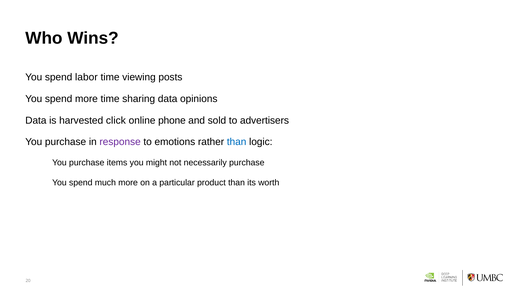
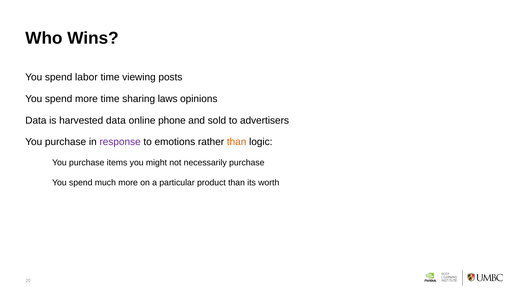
sharing data: data -> laws
harvested click: click -> data
than at (237, 142) colour: blue -> orange
